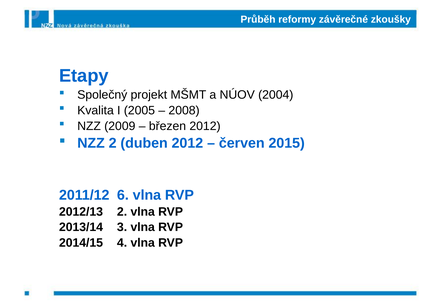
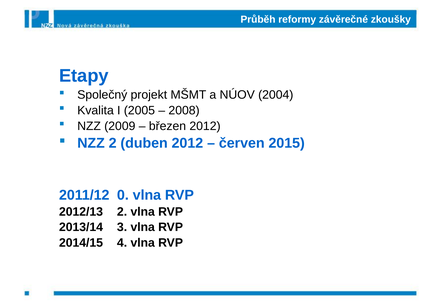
6: 6 -> 0
